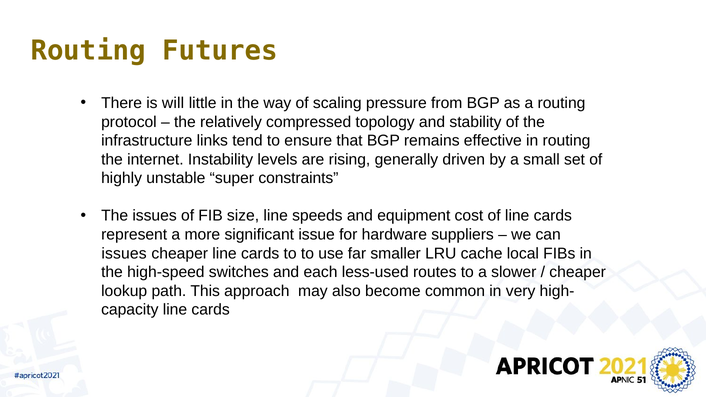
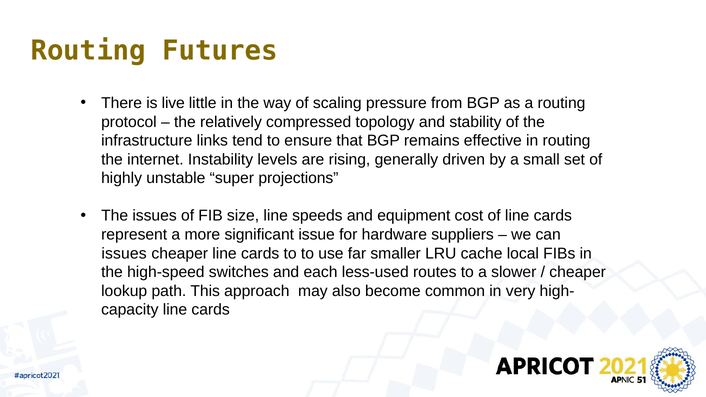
will: will -> live
constraints: constraints -> projections
